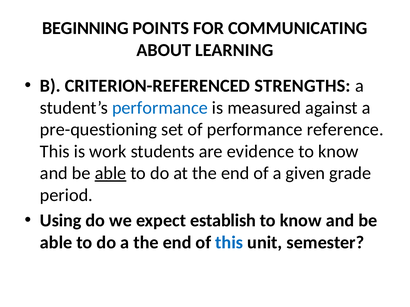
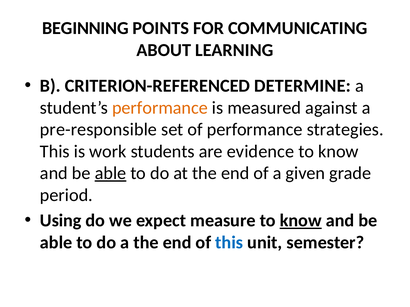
STRENGTHS: STRENGTHS -> DETERMINE
performance at (160, 108) colour: blue -> orange
pre-questioning: pre-questioning -> pre-responsible
reference: reference -> strategies
establish: establish -> measure
know at (301, 221) underline: none -> present
